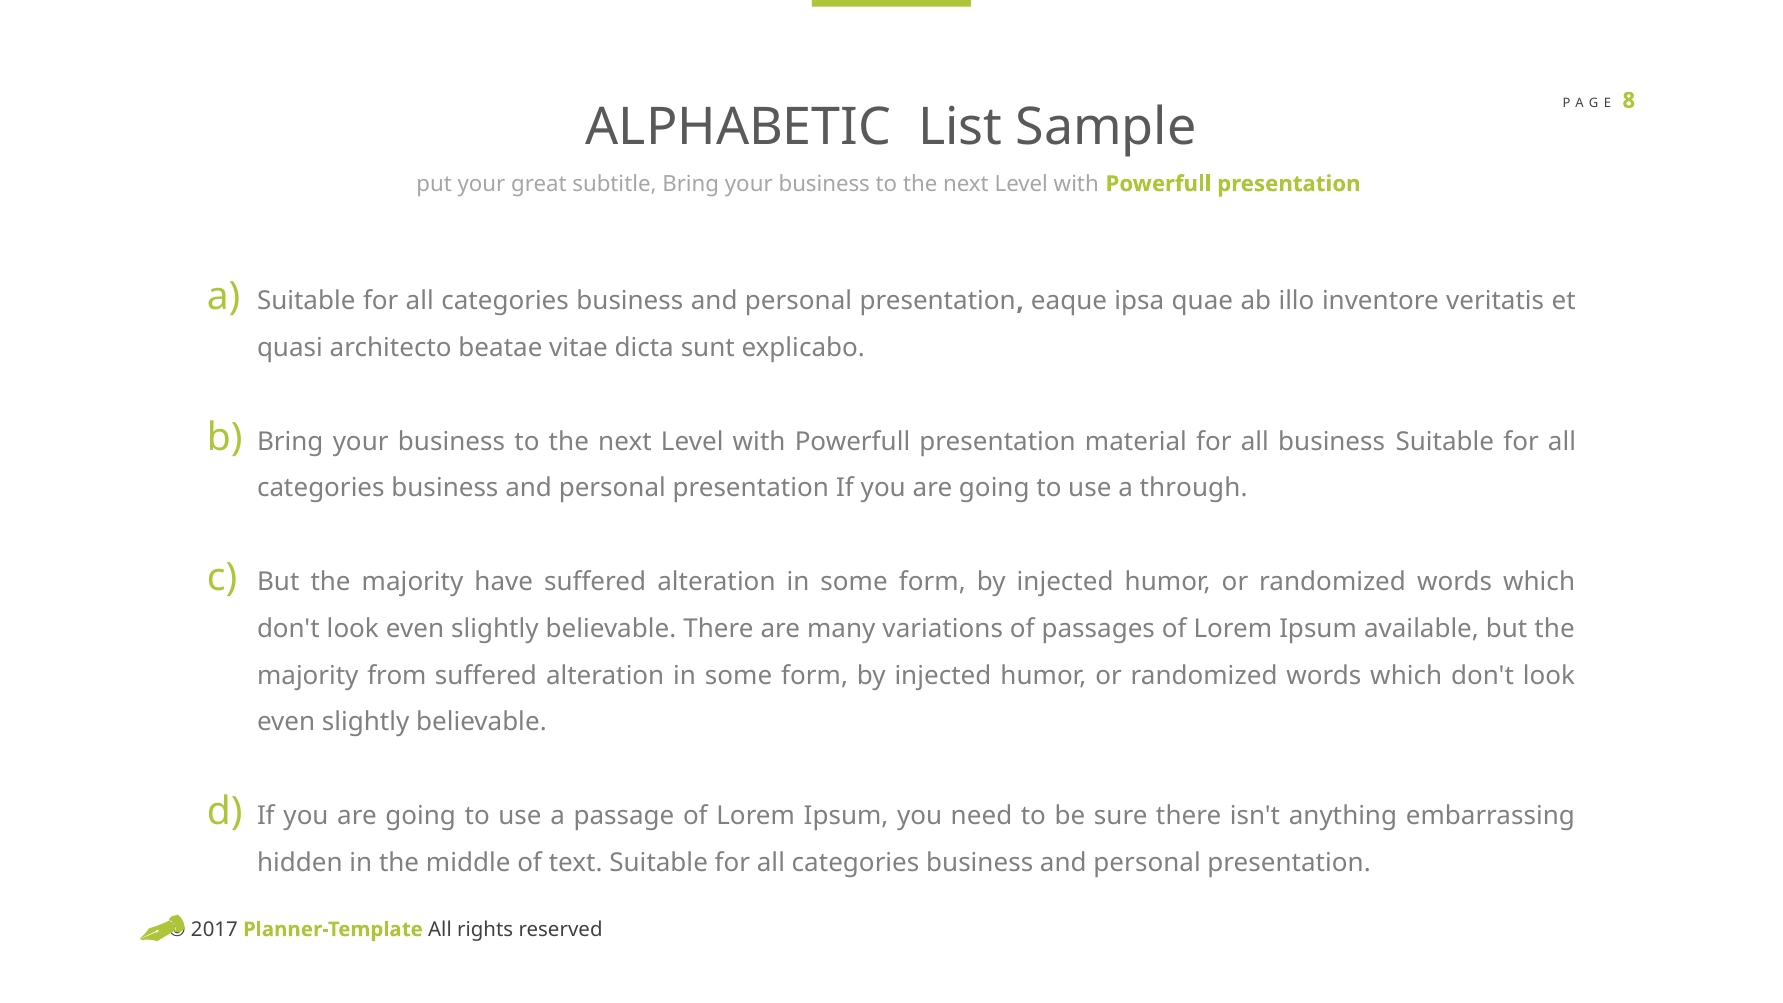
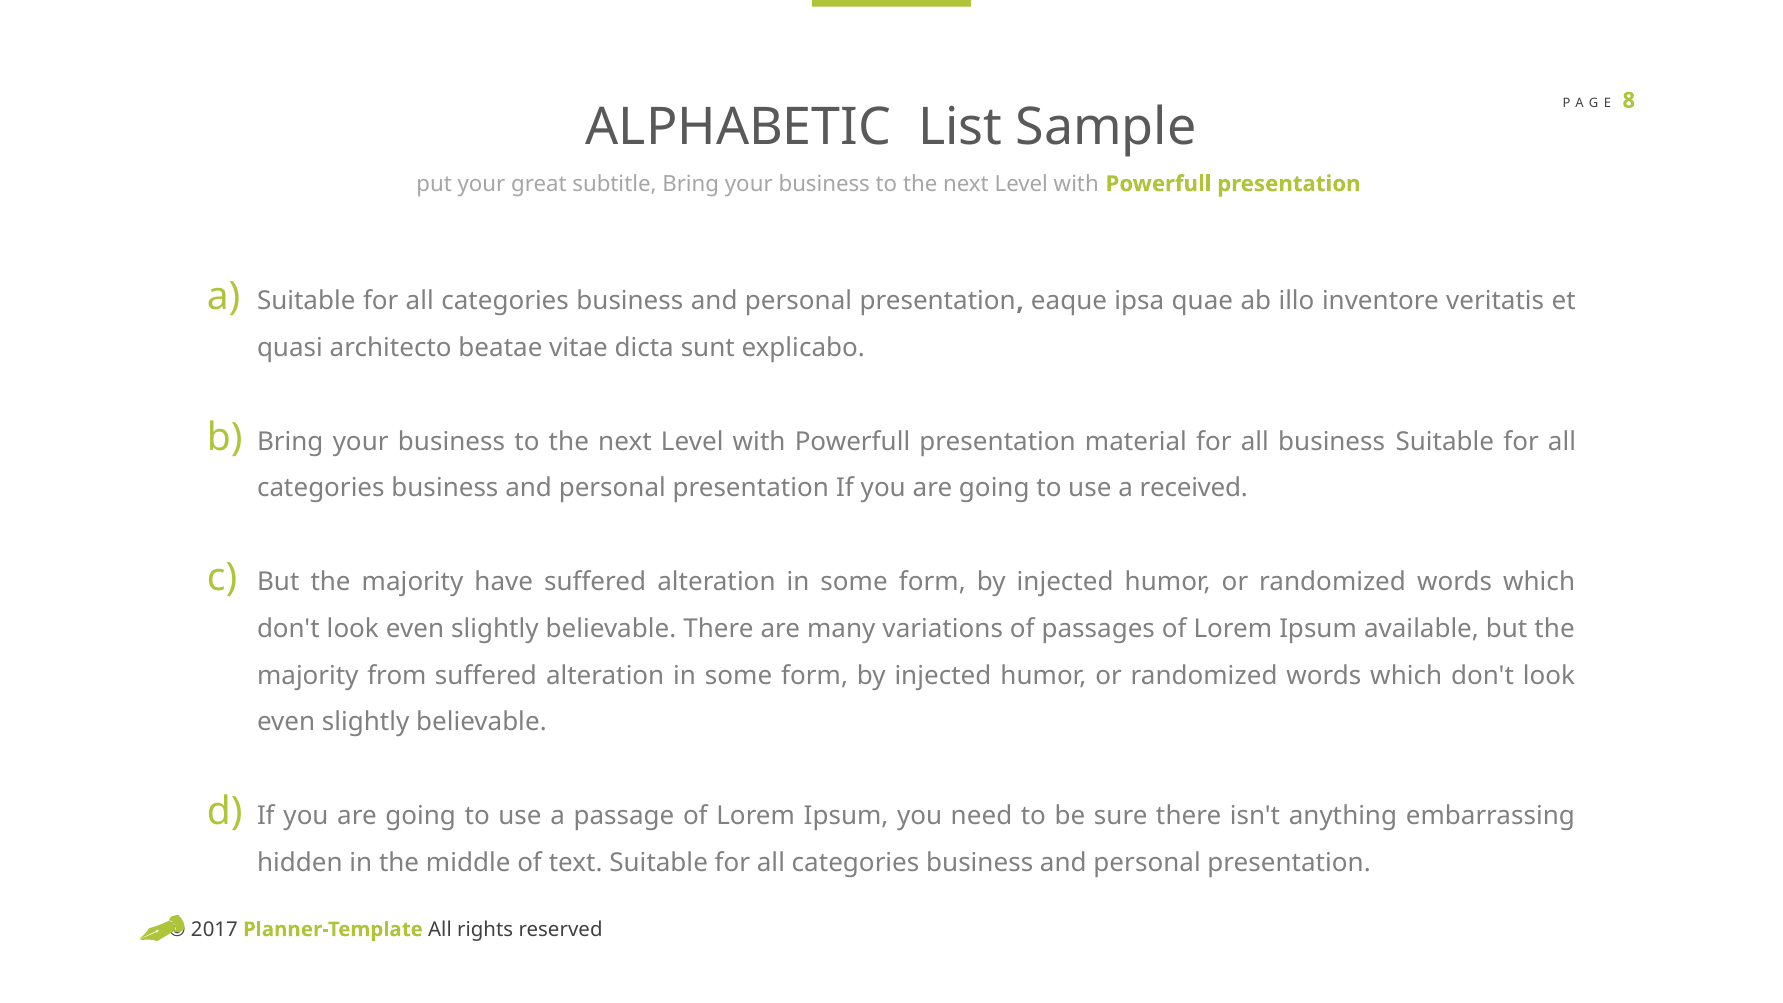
through: through -> received
